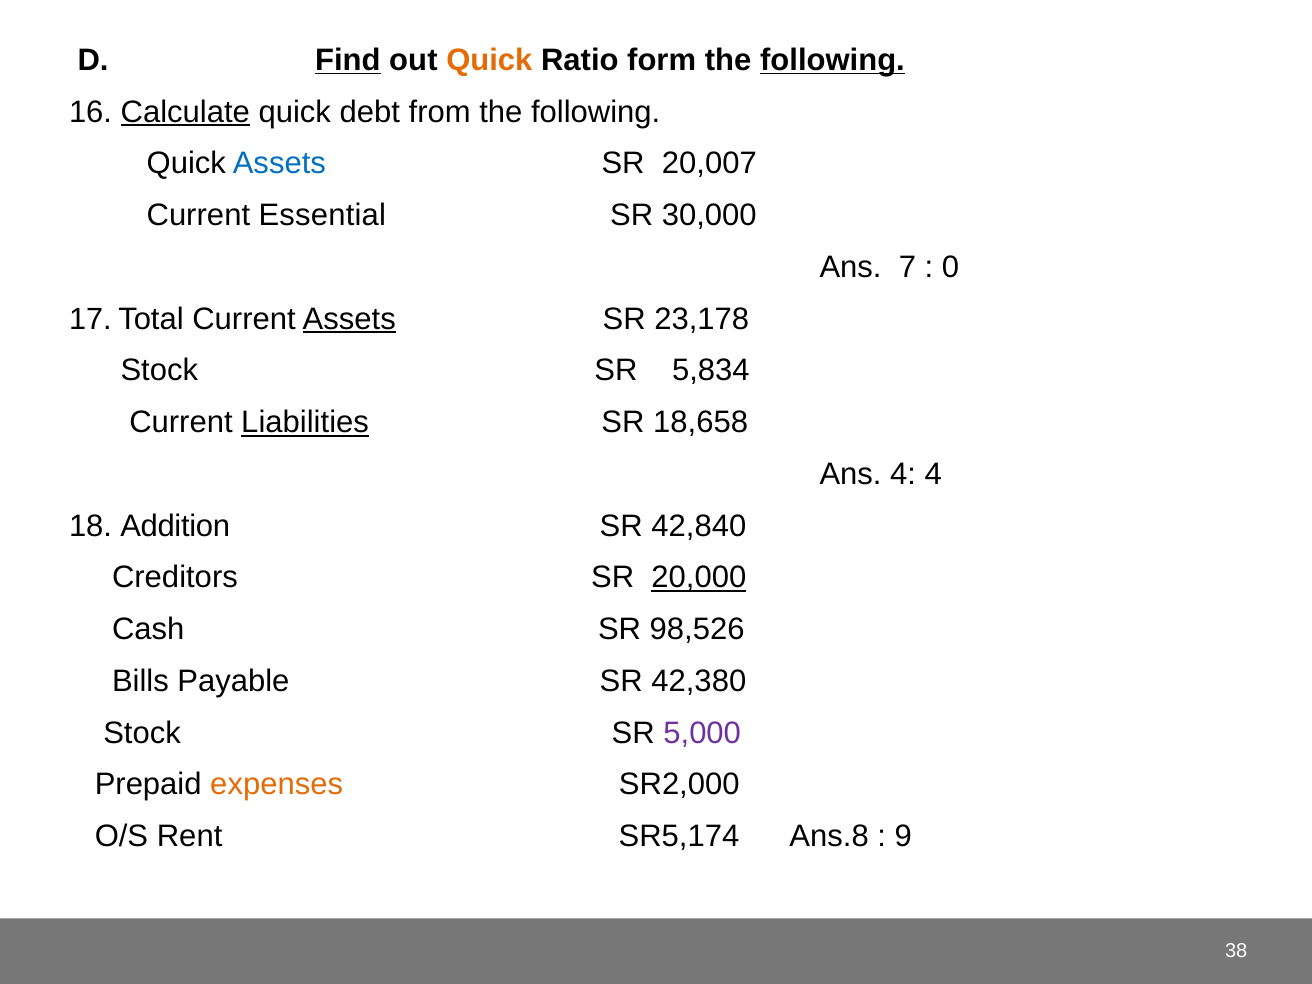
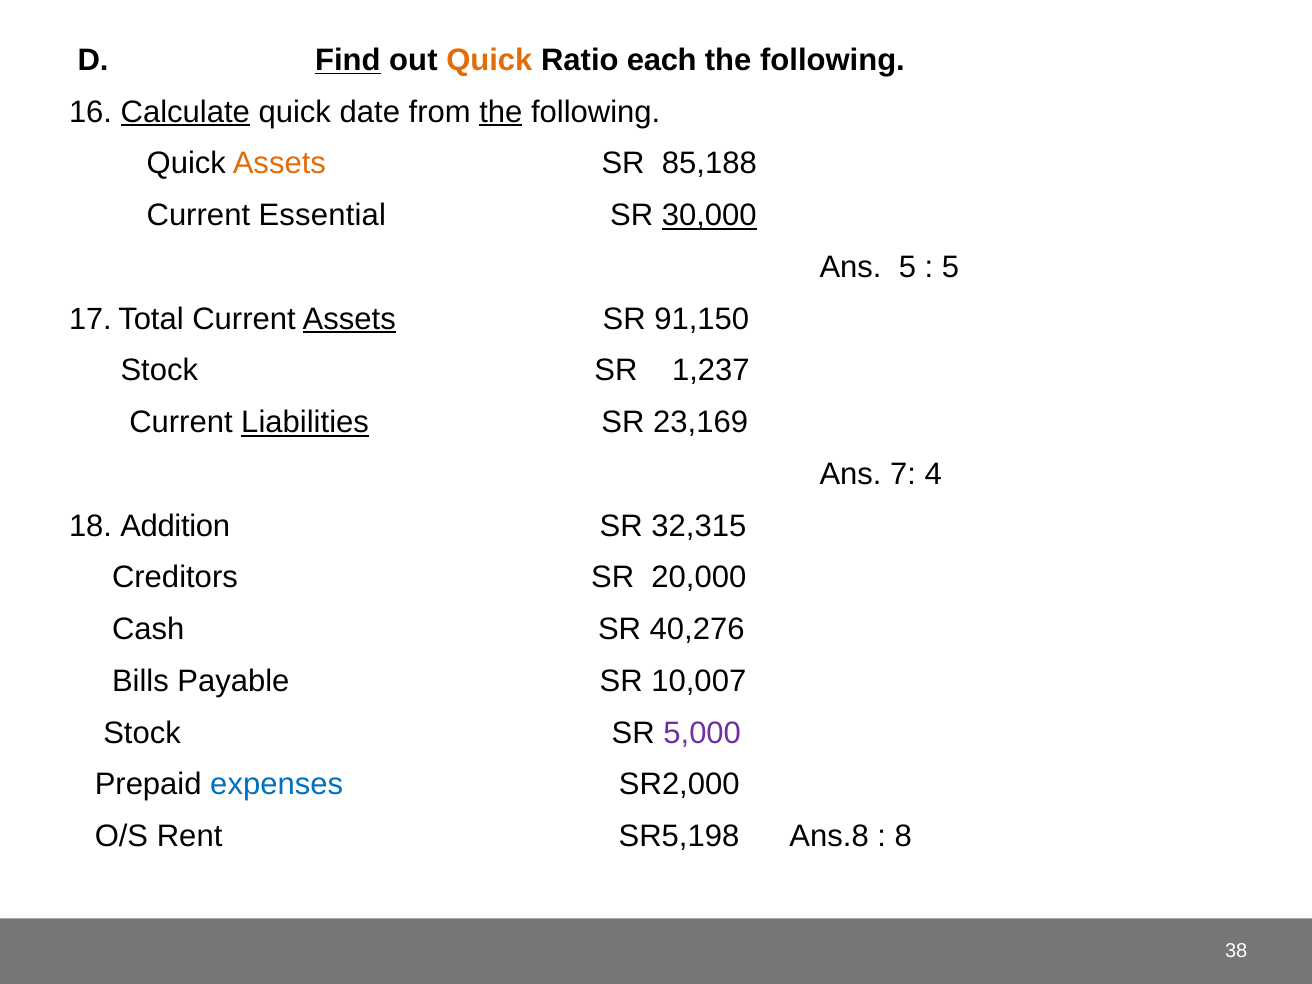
form: form -> each
following at (832, 60) underline: present -> none
debt: debt -> date
the at (501, 112) underline: none -> present
Assets at (279, 164) colour: blue -> orange
20,007: 20,007 -> 85,188
30,000 underline: none -> present
Ans 7: 7 -> 5
0 at (950, 267): 0 -> 5
23,178: 23,178 -> 91,150
5,834: 5,834 -> 1,237
18,658: 18,658 -> 23,169
Ans 4: 4 -> 7
42,840: 42,840 -> 32,315
20,000 underline: present -> none
98,526: 98,526 -> 40,276
42,380: 42,380 -> 10,007
expenses colour: orange -> blue
SR5,174: SR5,174 -> SR5,198
9: 9 -> 8
